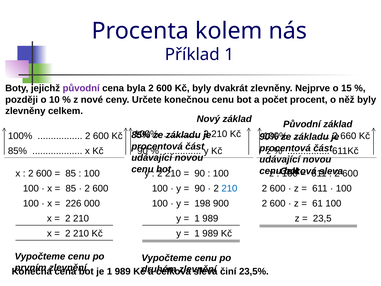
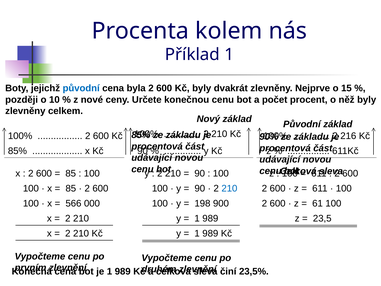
původní at (81, 88) colour: purple -> blue
660: 660 -> 216
226: 226 -> 566
